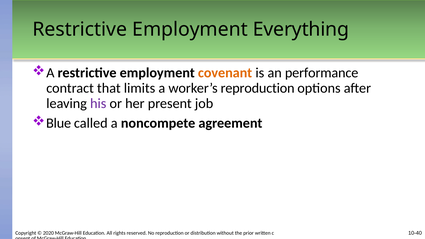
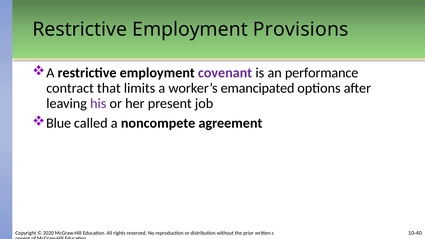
Everything: Everything -> Provisions
covenant colour: orange -> purple
worker’s reproduction: reproduction -> emancipated
